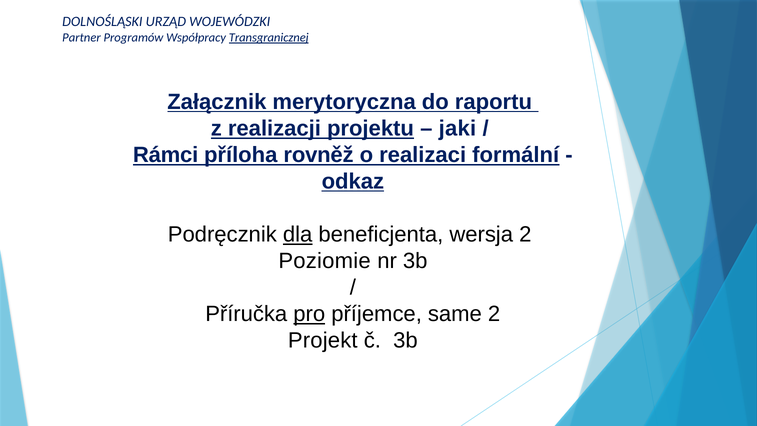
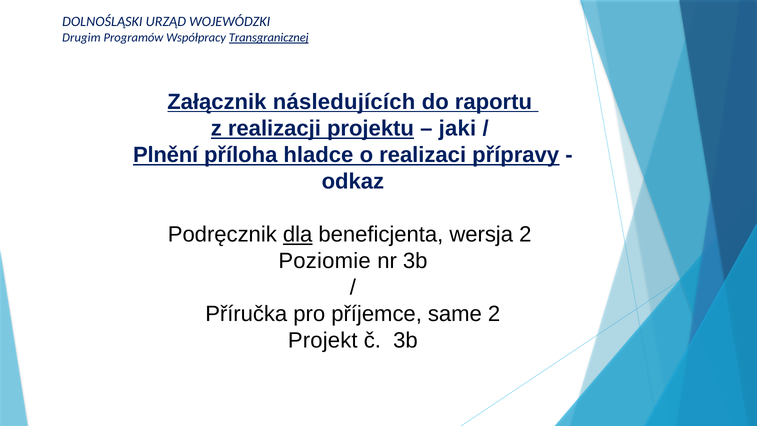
Partner: Partner -> Drugim
merytoryczna: merytoryczna -> následujících
Rámci: Rámci -> Plnění
rovněž: rovněž -> hladce
formální: formální -> přípravy
odkaz underline: present -> none
pro underline: present -> none
